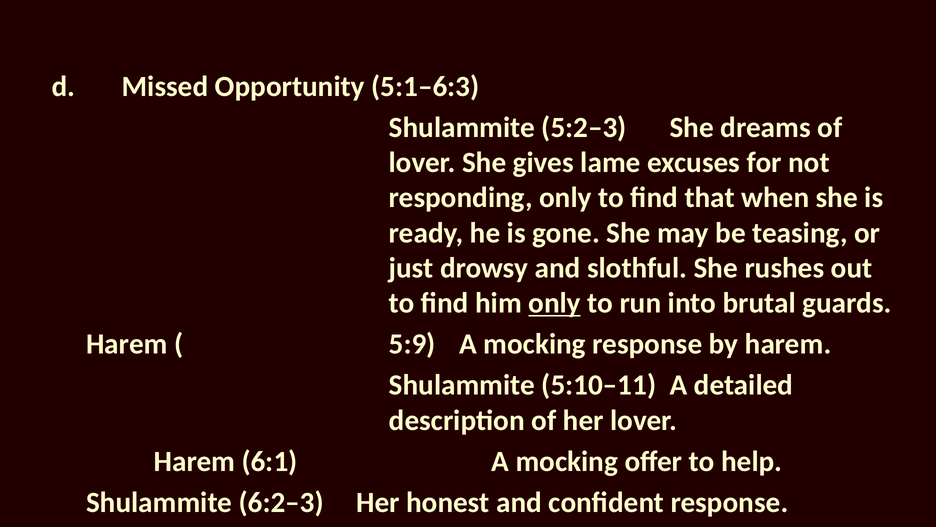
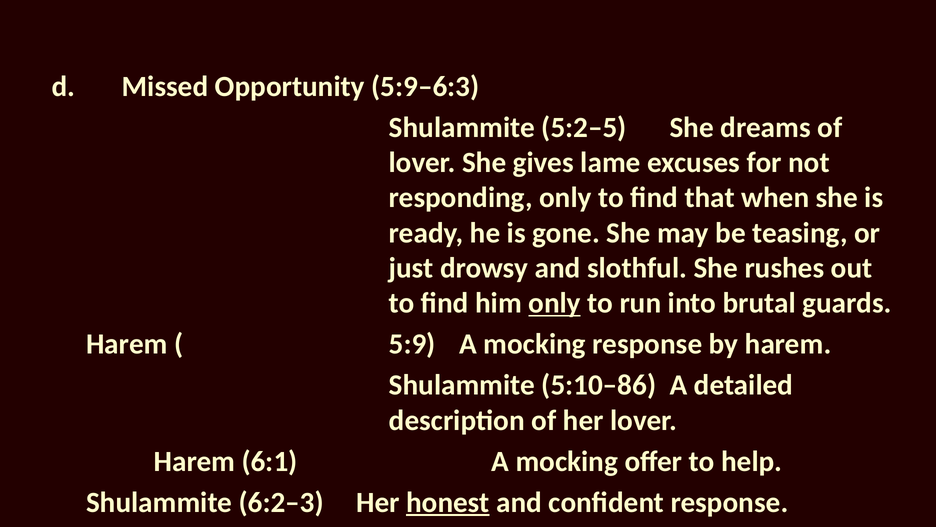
5:1–6:3: 5:1–6:3 -> 5:9–6:3
5:2–3: 5:2–3 -> 5:2–5
5:10–11: 5:10–11 -> 5:10–86
honest underline: none -> present
